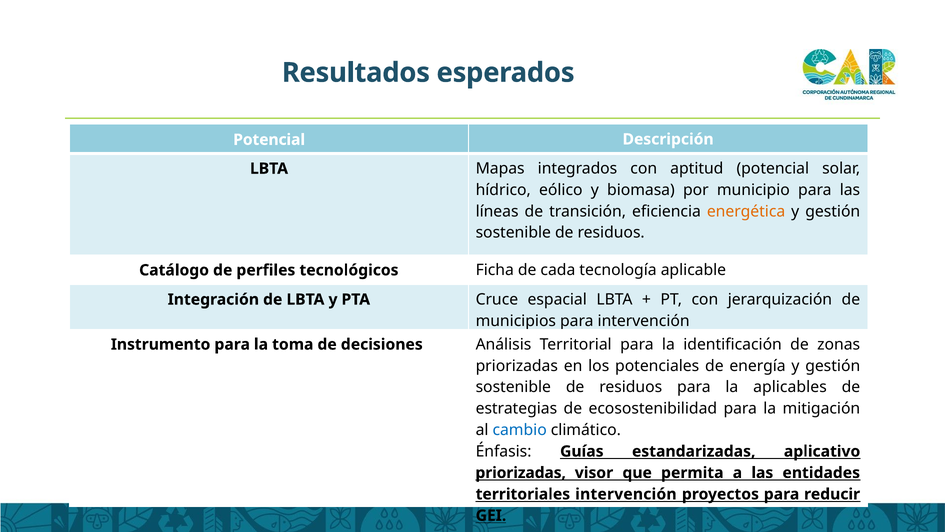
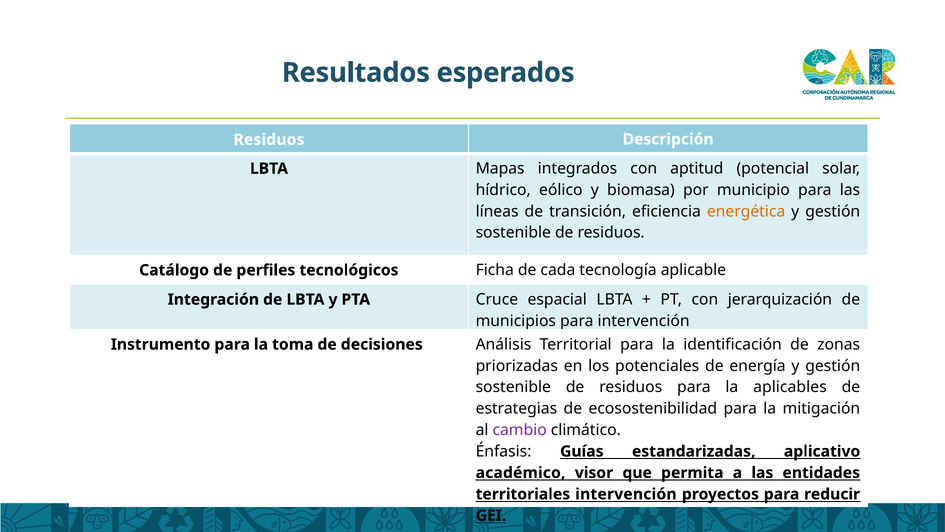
Potencial at (269, 140): Potencial -> Residuos
cambio colour: blue -> purple
priorizadas at (521, 472): priorizadas -> académico
